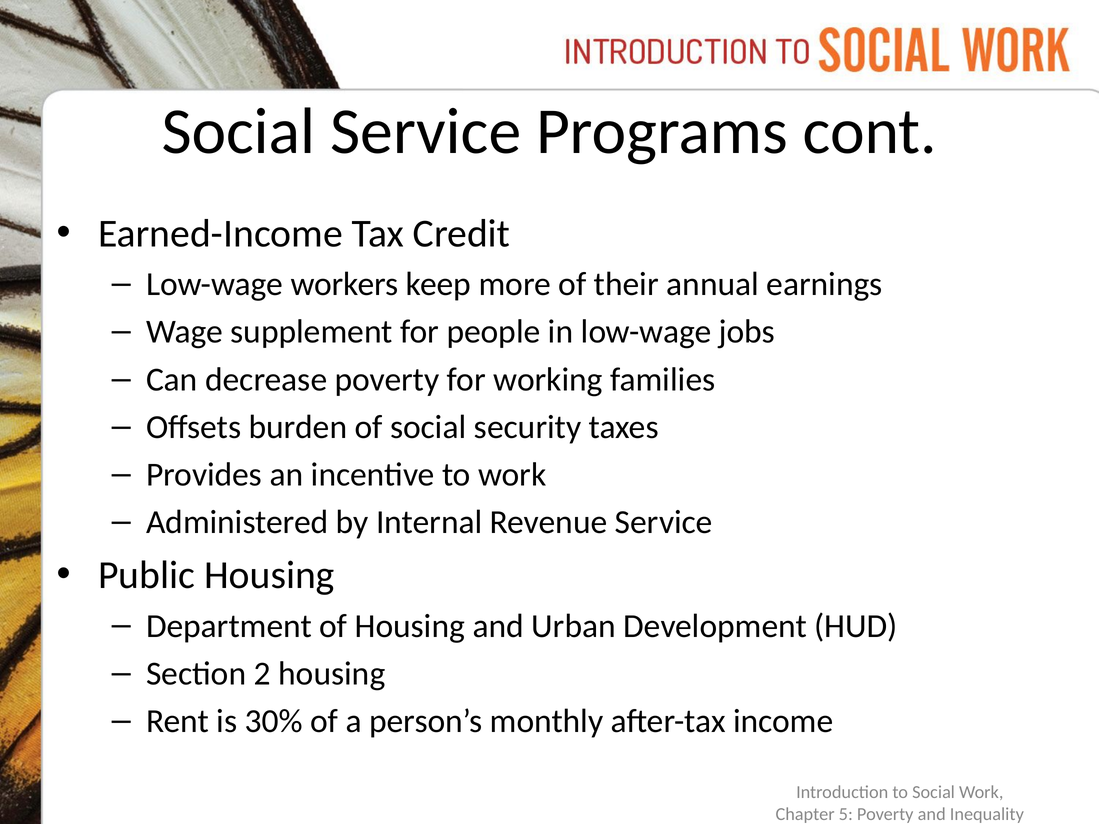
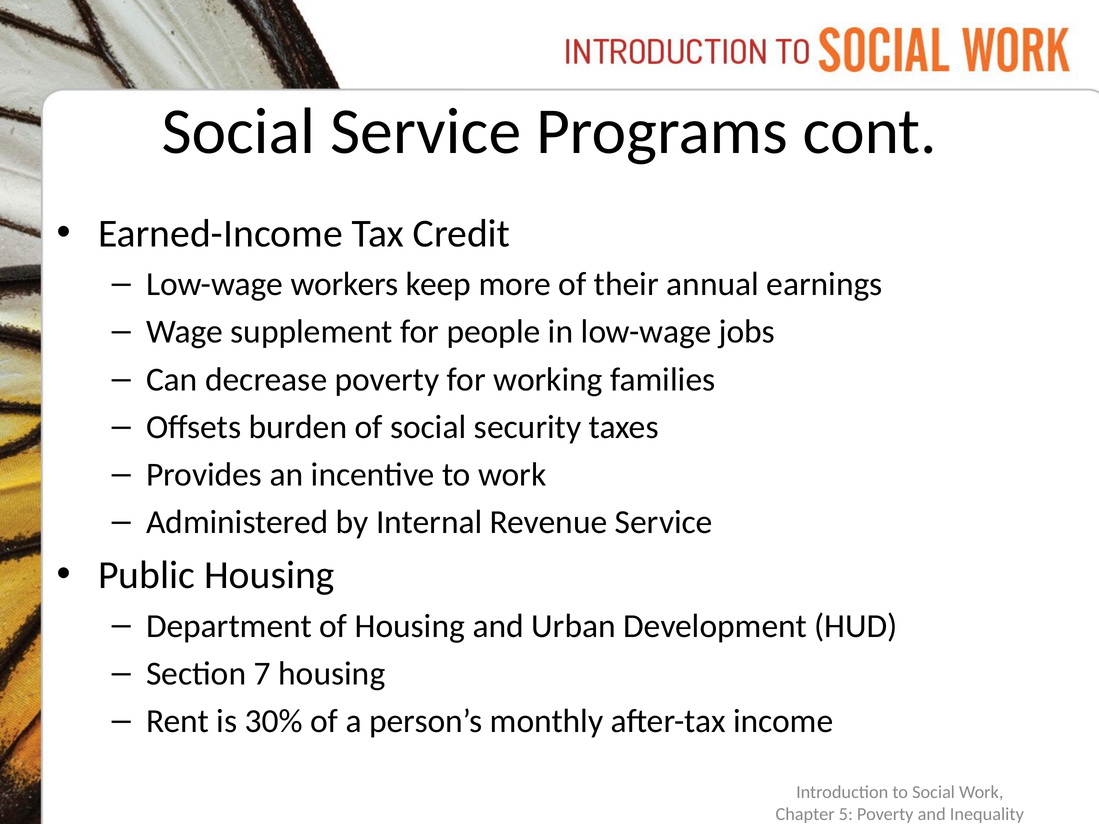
2: 2 -> 7
